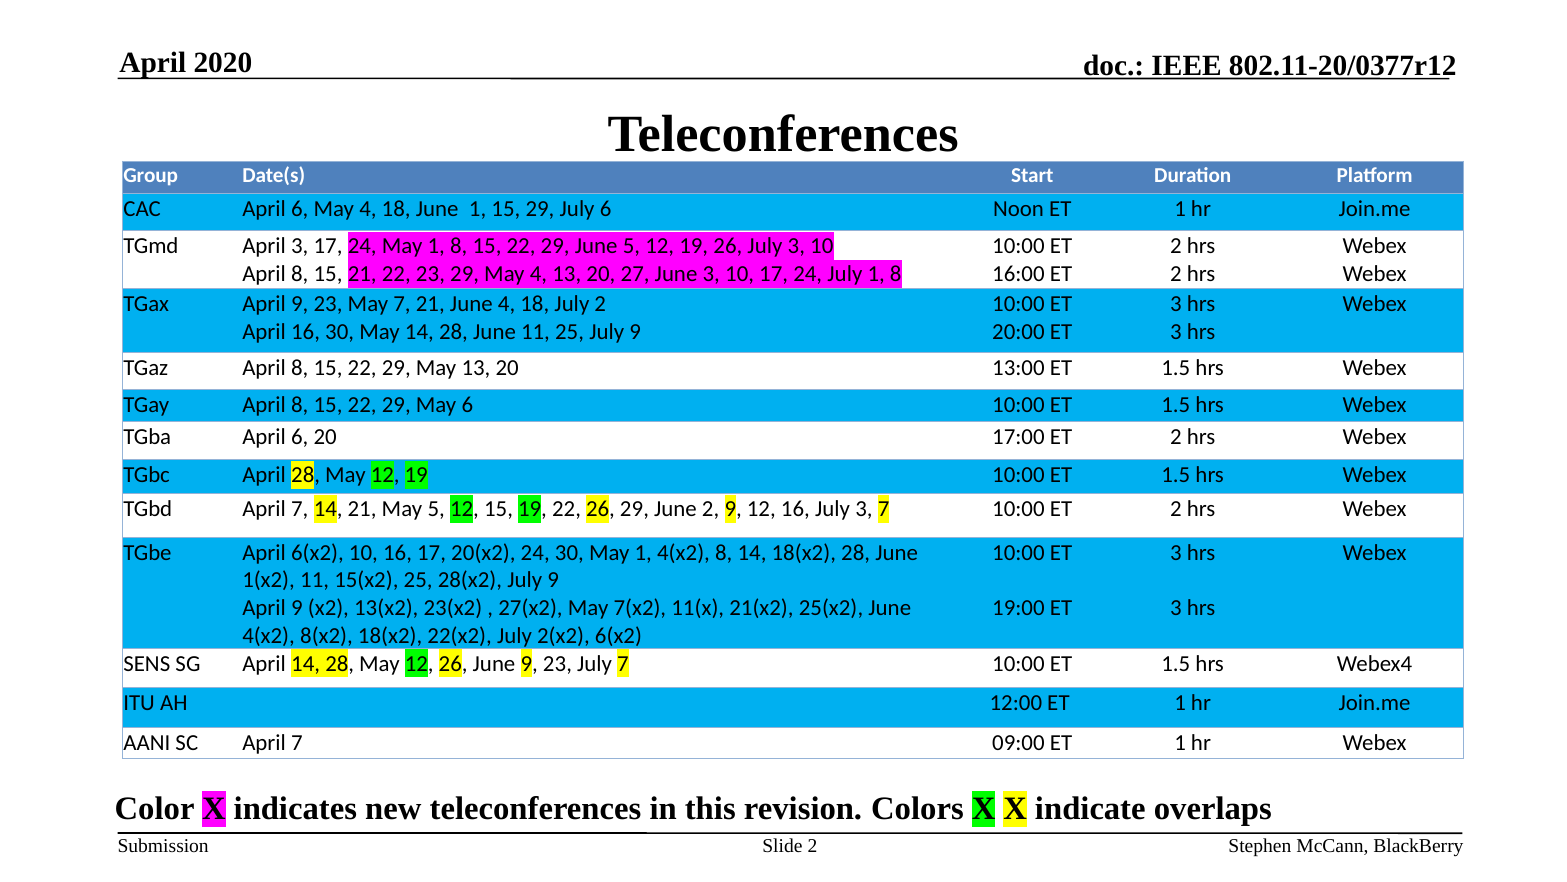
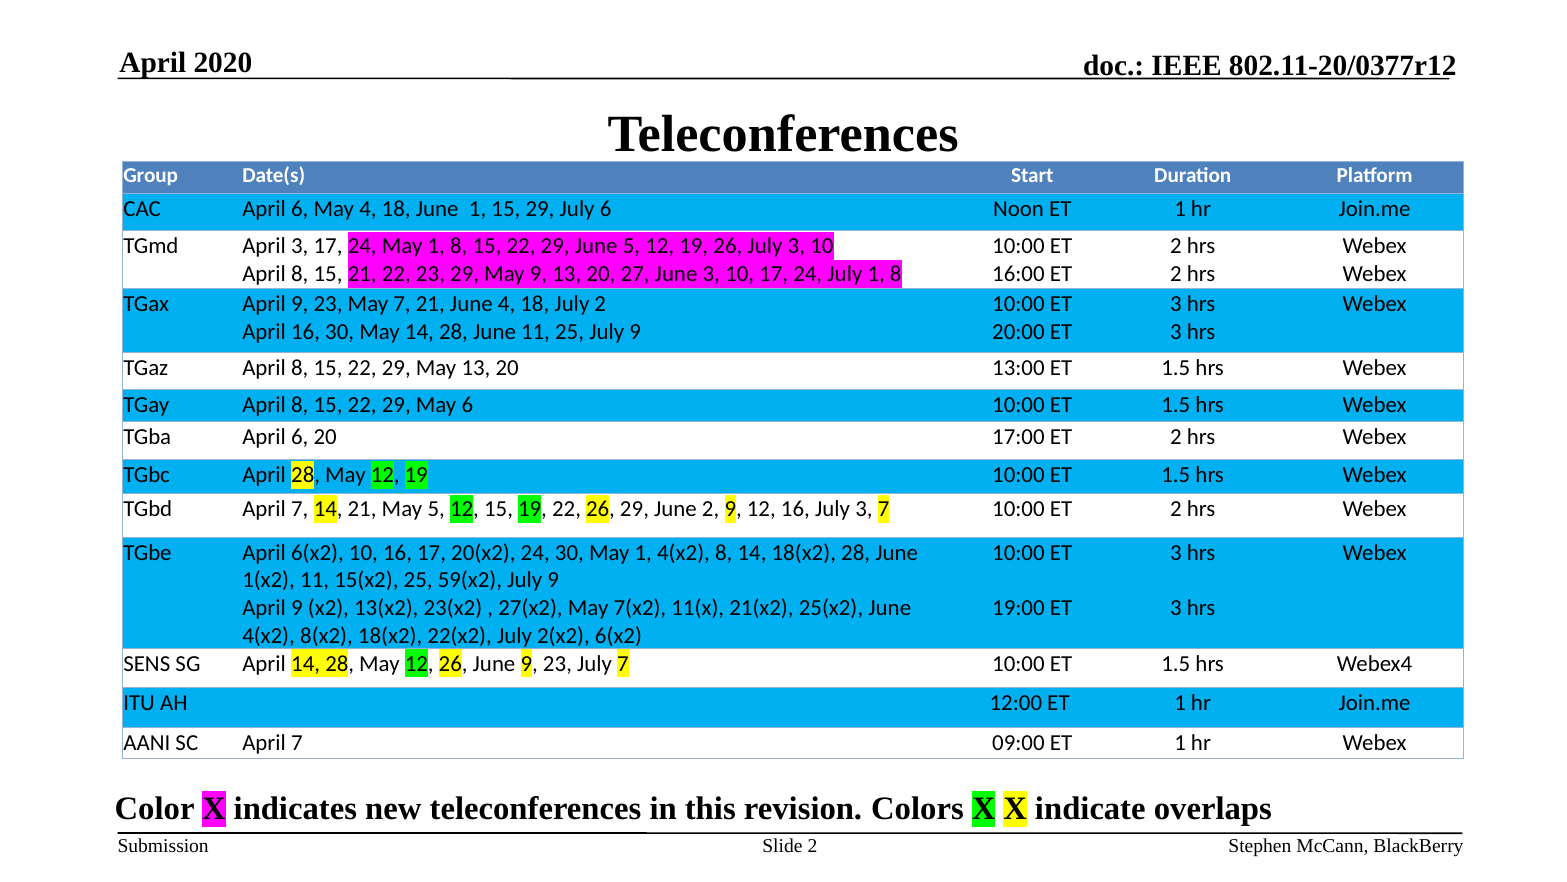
29 May 4: 4 -> 9
28(x2: 28(x2 -> 59(x2
